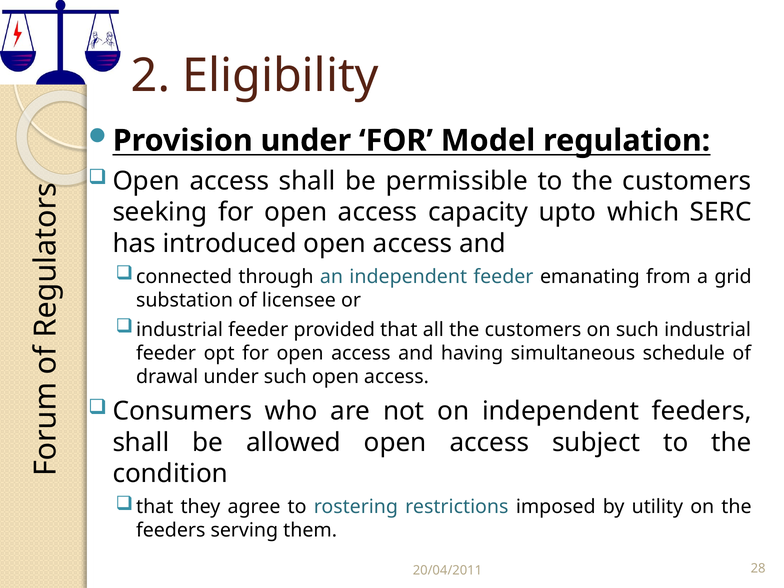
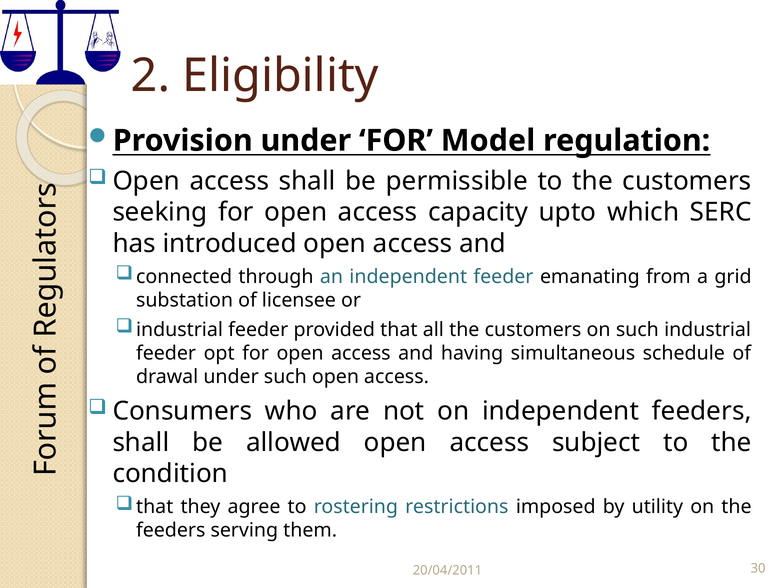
28: 28 -> 30
